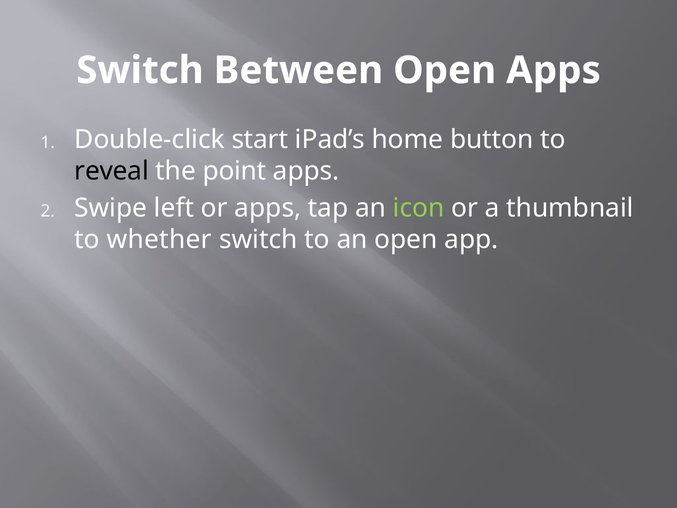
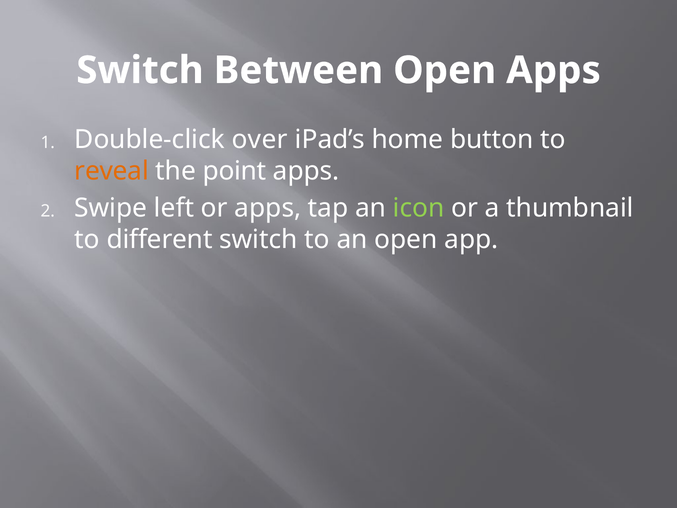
start: start -> over
reveal colour: black -> orange
whether: whether -> different
